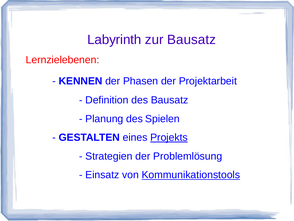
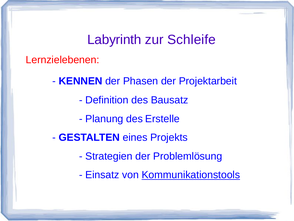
zur Bausatz: Bausatz -> Schleife
Spielen: Spielen -> Erstelle
Projekts underline: present -> none
